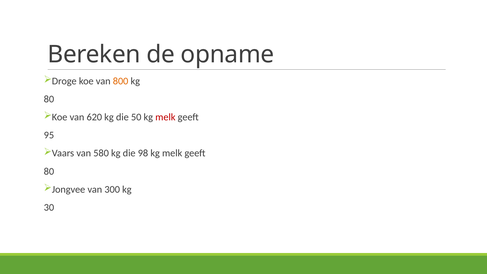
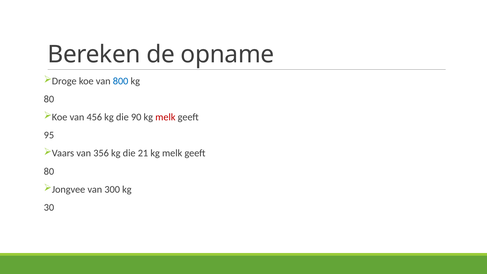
800 colour: orange -> blue
620: 620 -> 456
50: 50 -> 90
580: 580 -> 356
98: 98 -> 21
